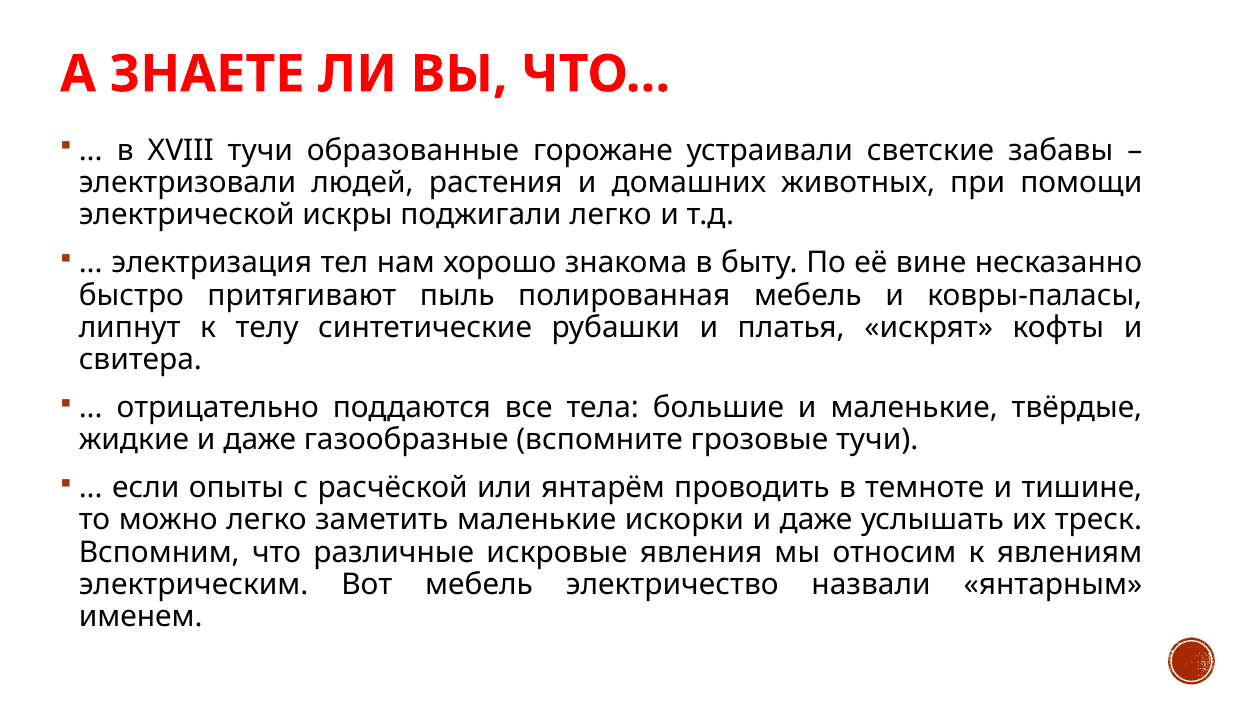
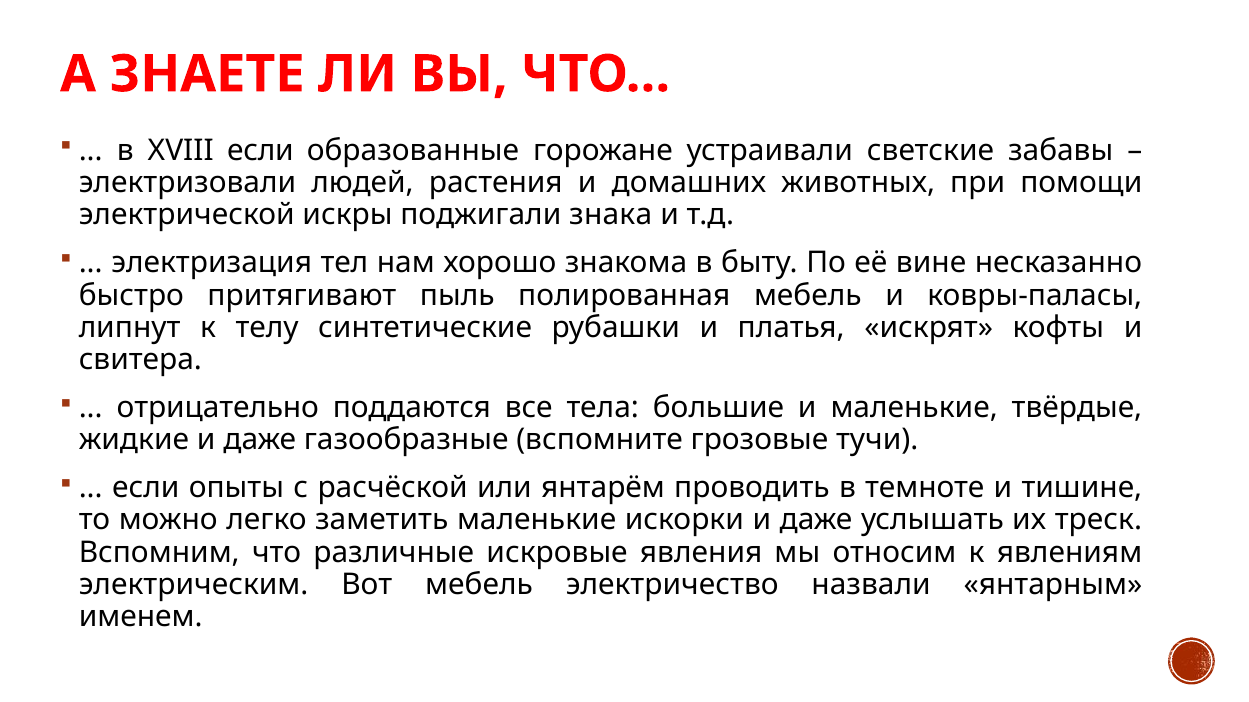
XVIII тучи: тучи -> если
поджигали легко: легко -> знака
